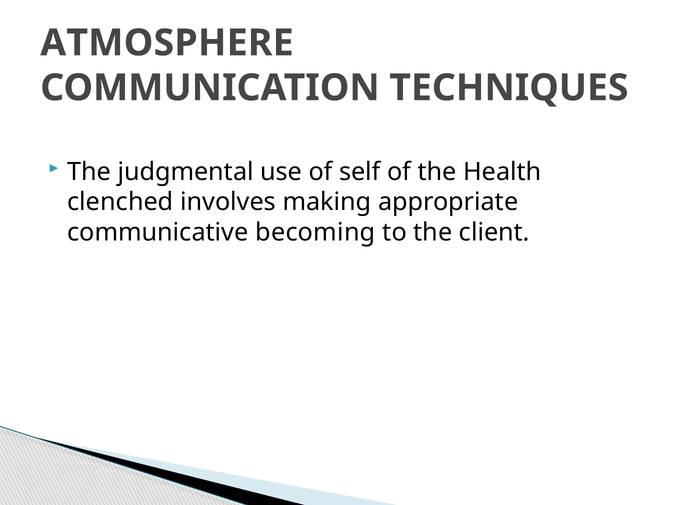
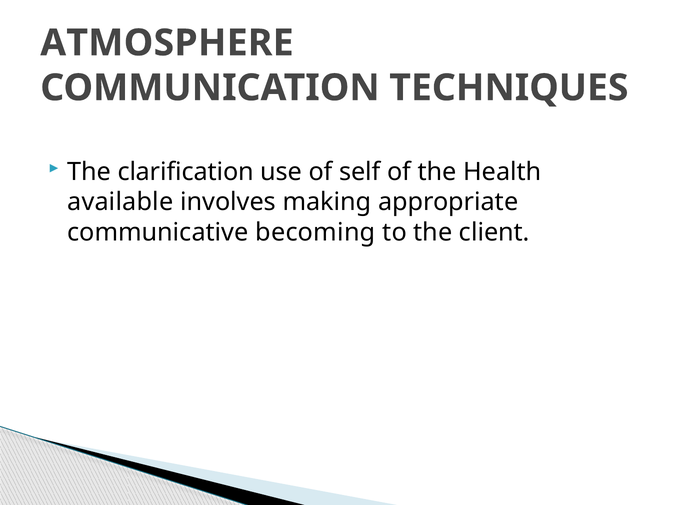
judgmental: judgmental -> clarification
clenched: clenched -> available
